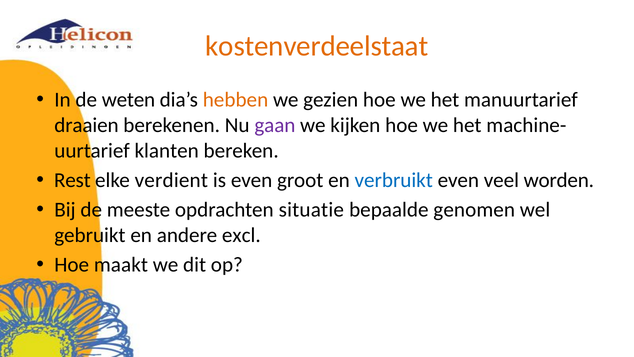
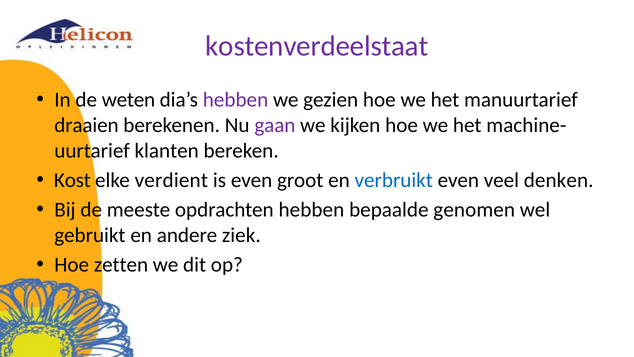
kostenverdeelstaat colour: orange -> purple
hebben at (235, 100) colour: orange -> purple
Rest: Rest -> Kost
worden: worden -> denken
opdrachten situatie: situatie -> hebben
excl: excl -> ziek
maakt: maakt -> zetten
